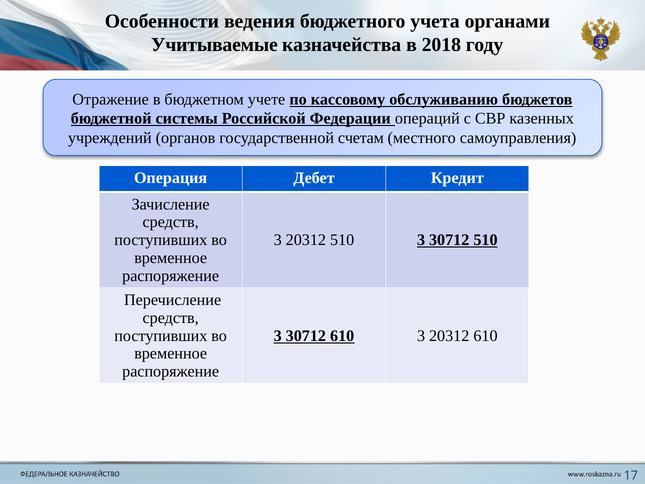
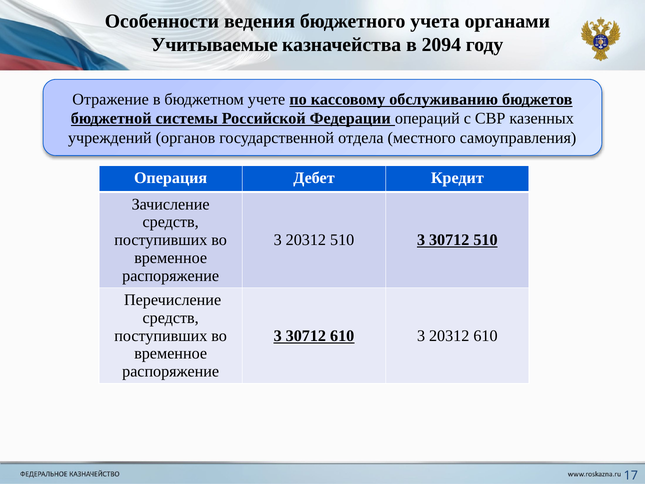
2018: 2018 -> 2094
счетам: счетам -> отдела
